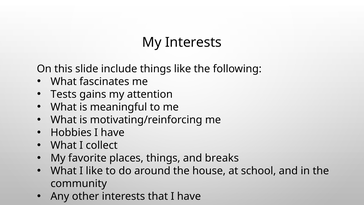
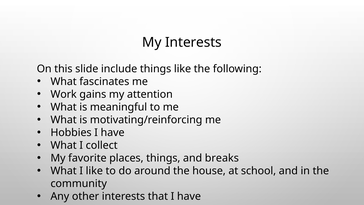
Tests: Tests -> Work
